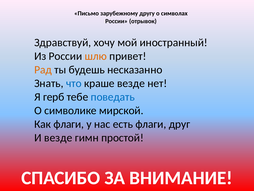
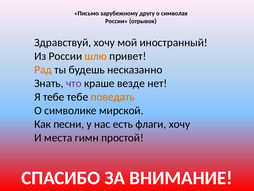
что colour: blue -> purple
Я герб: герб -> тебе
поведать colour: blue -> orange
Как флаги: флаги -> песни
флаги друг: друг -> хочу
И везде: везде -> места
